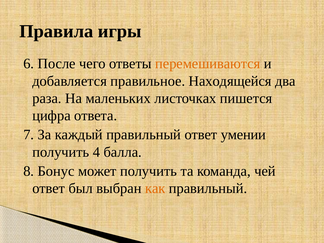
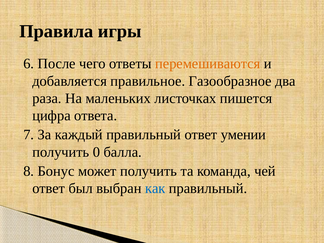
Находящейся: Находящейся -> Газообразное
4: 4 -> 0
как colour: orange -> blue
